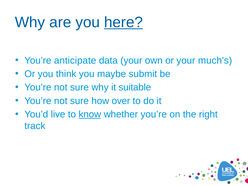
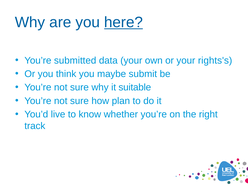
anticipate: anticipate -> submitted
much's: much's -> rights's
over: over -> plan
know underline: present -> none
